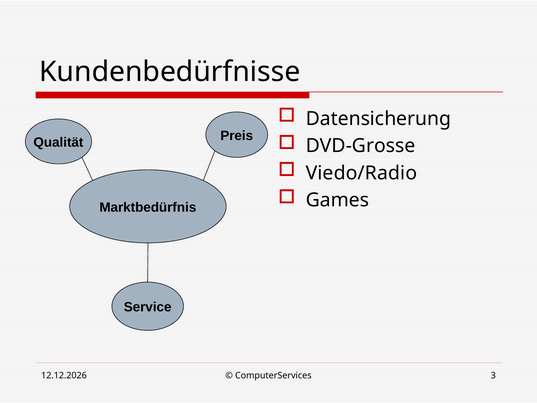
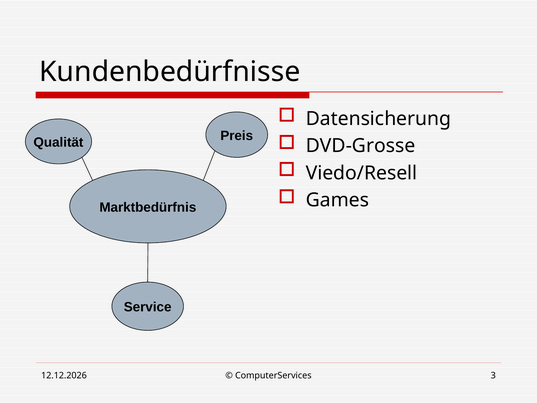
Viedo/Radio: Viedo/Radio -> Viedo/Resell
